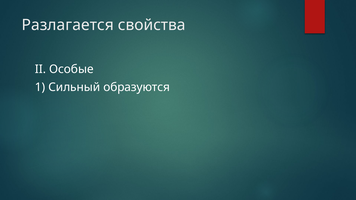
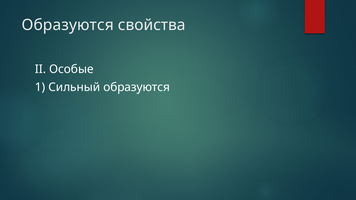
Разлагается at (68, 25): Разлагается -> Образуются
